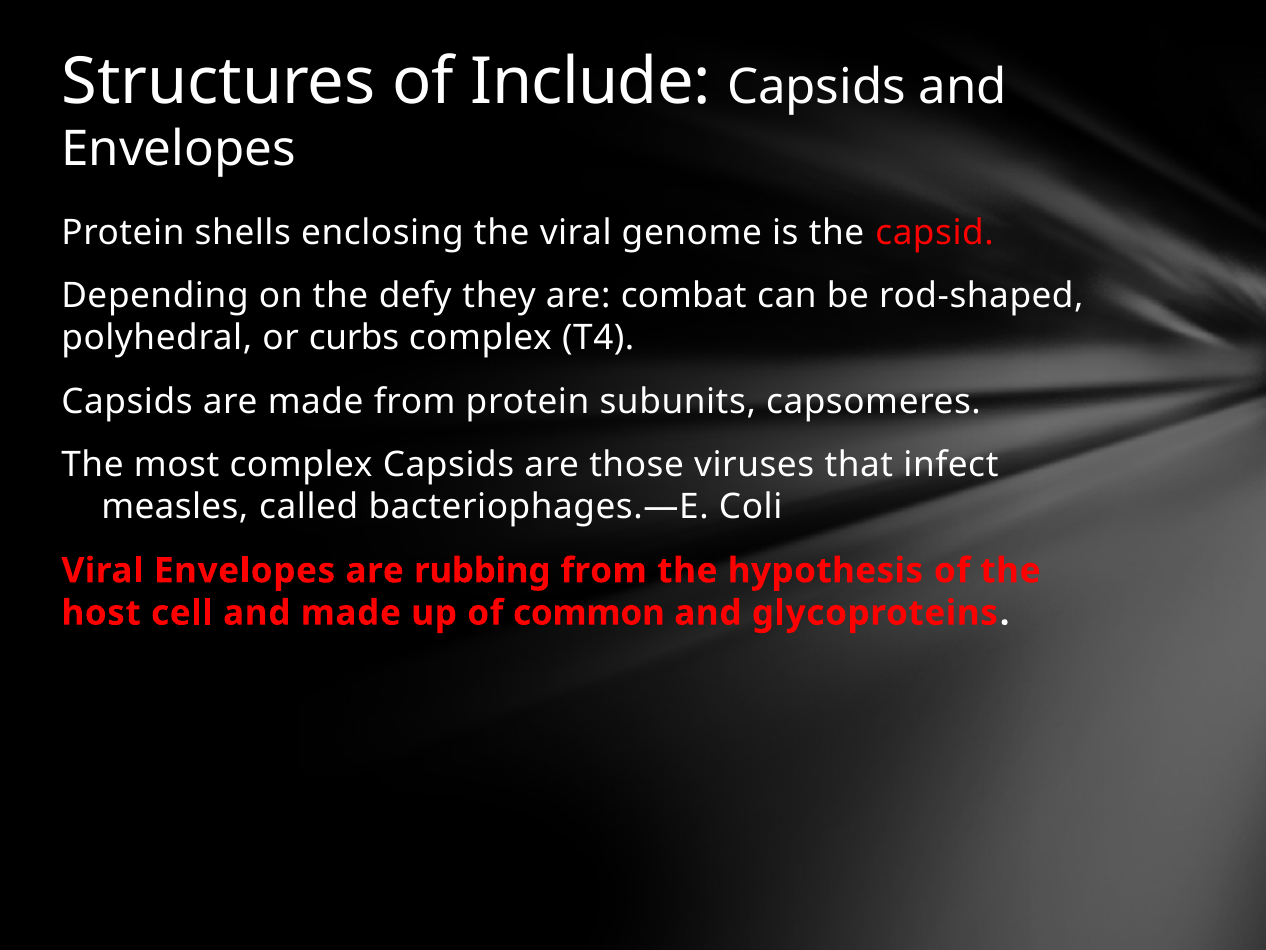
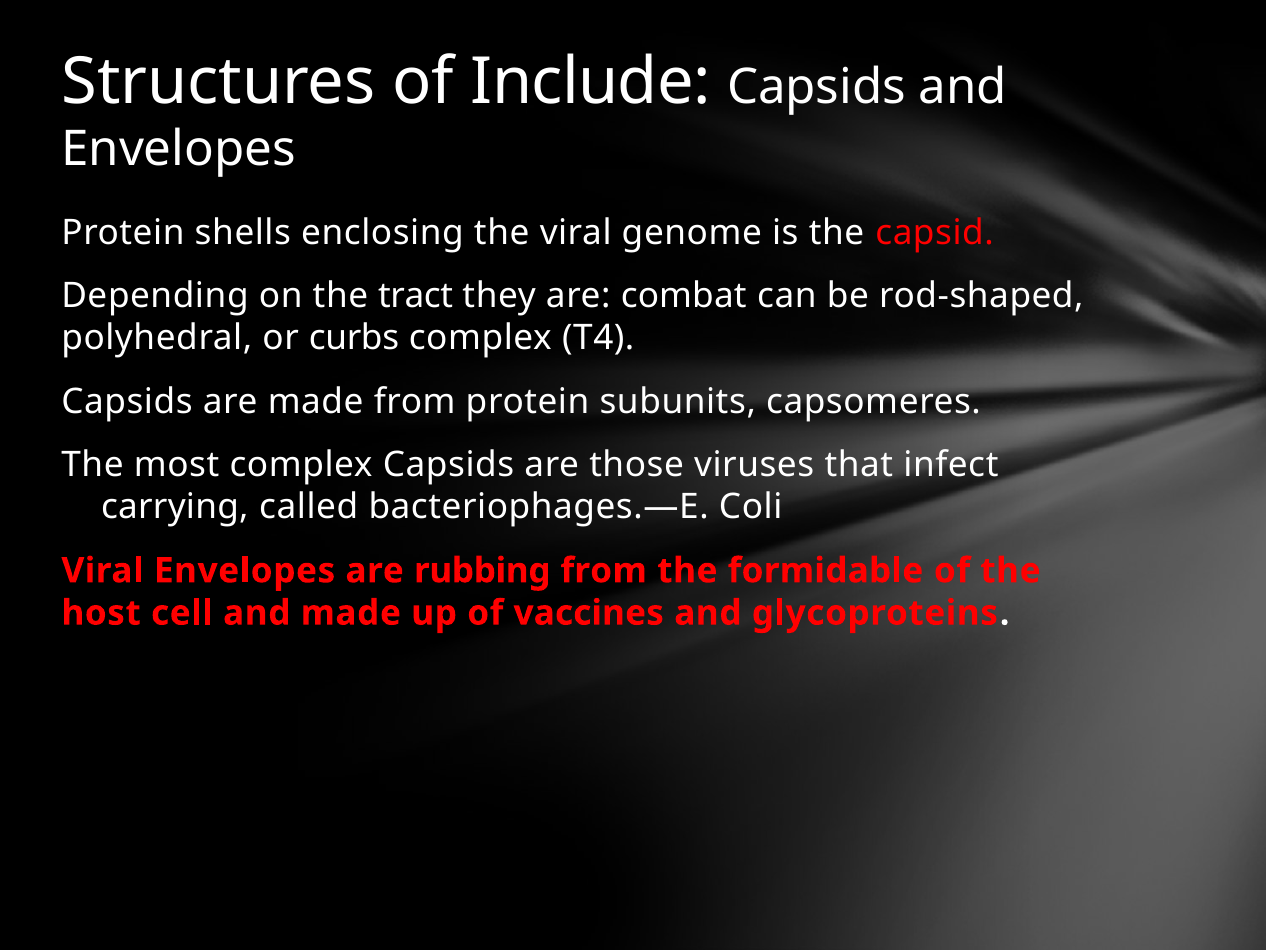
defy: defy -> tract
measles: measles -> carrying
hypothesis: hypothesis -> formidable
common: common -> vaccines
